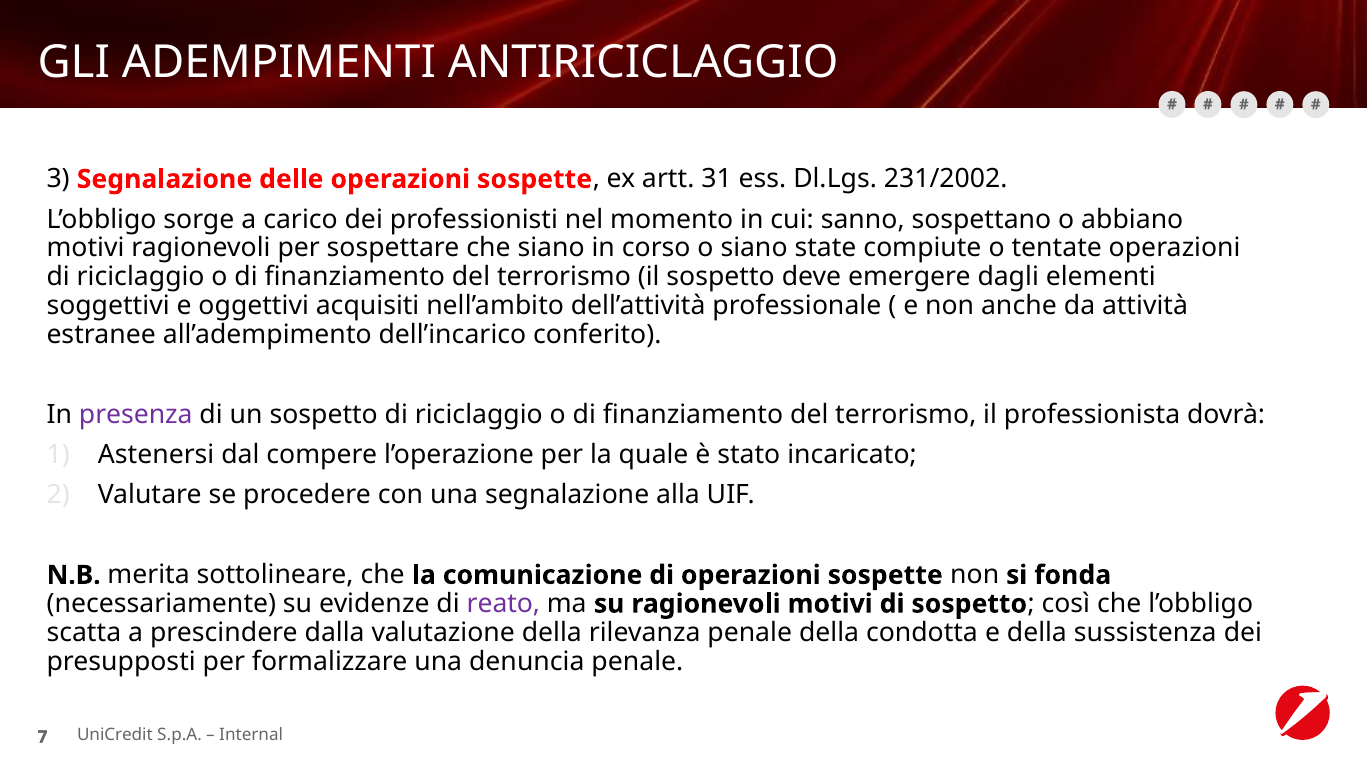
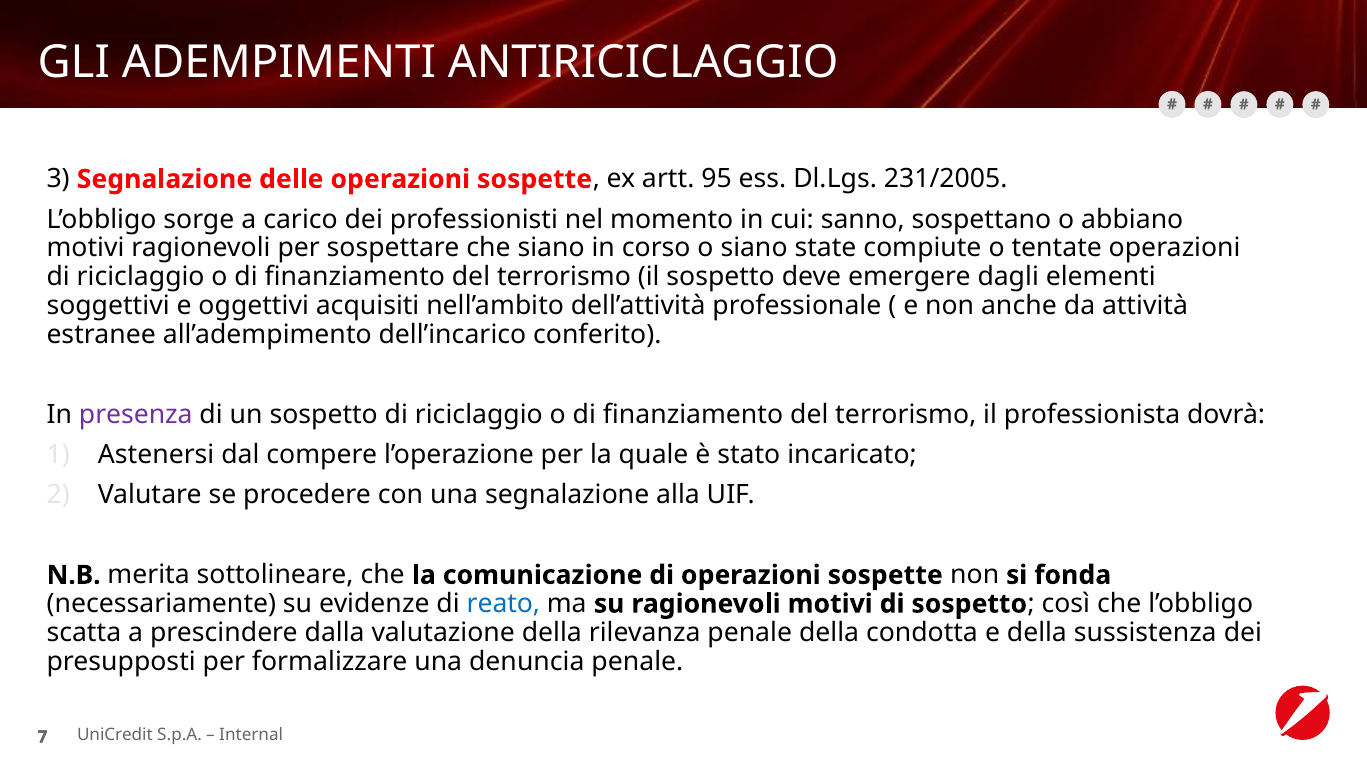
31: 31 -> 95
231/2002: 231/2002 -> 231/2005
reato colour: purple -> blue
